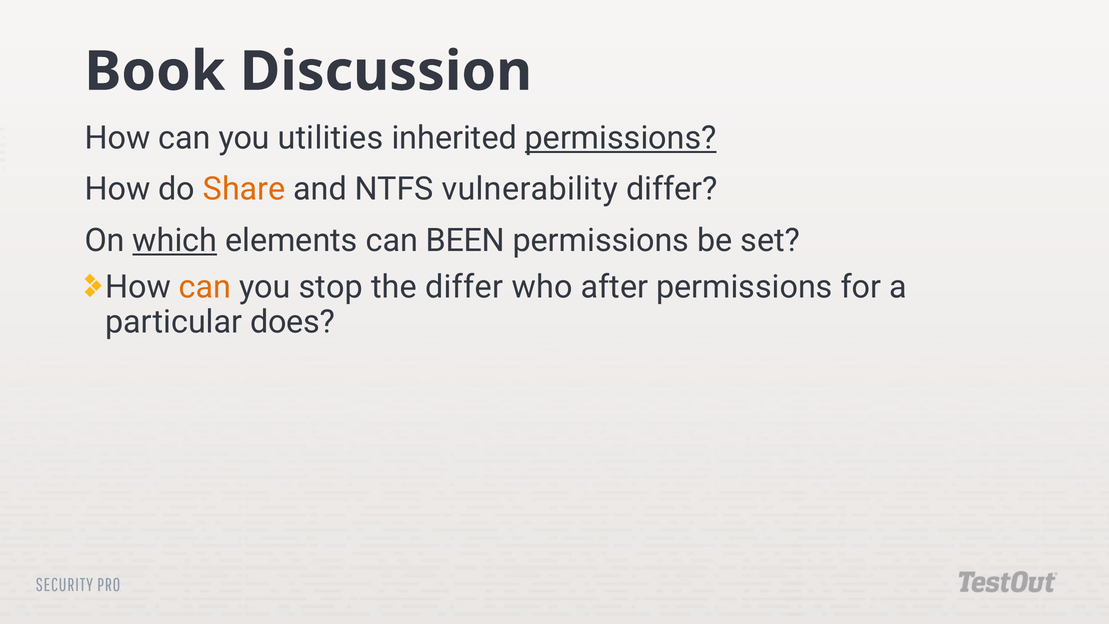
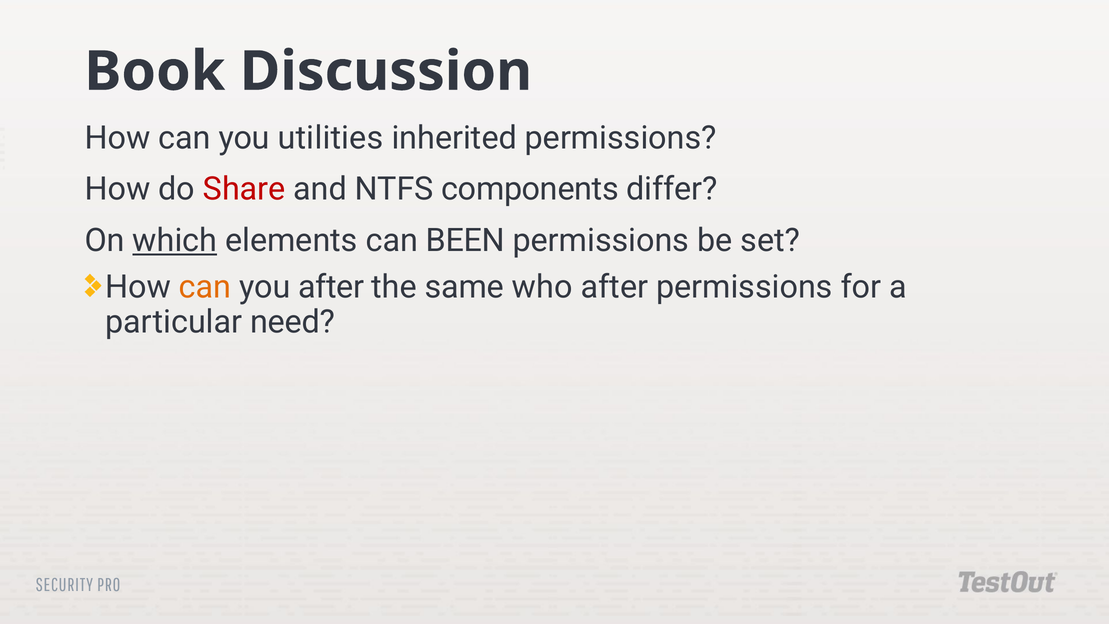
permissions at (621, 138) underline: present -> none
Share colour: orange -> red
vulnerability: vulnerability -> components
you stop: stop -> after
the differ: differ -> same
does: does -> need
